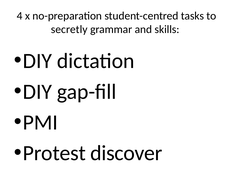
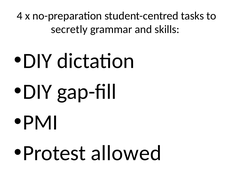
discover: discover -> allowed
